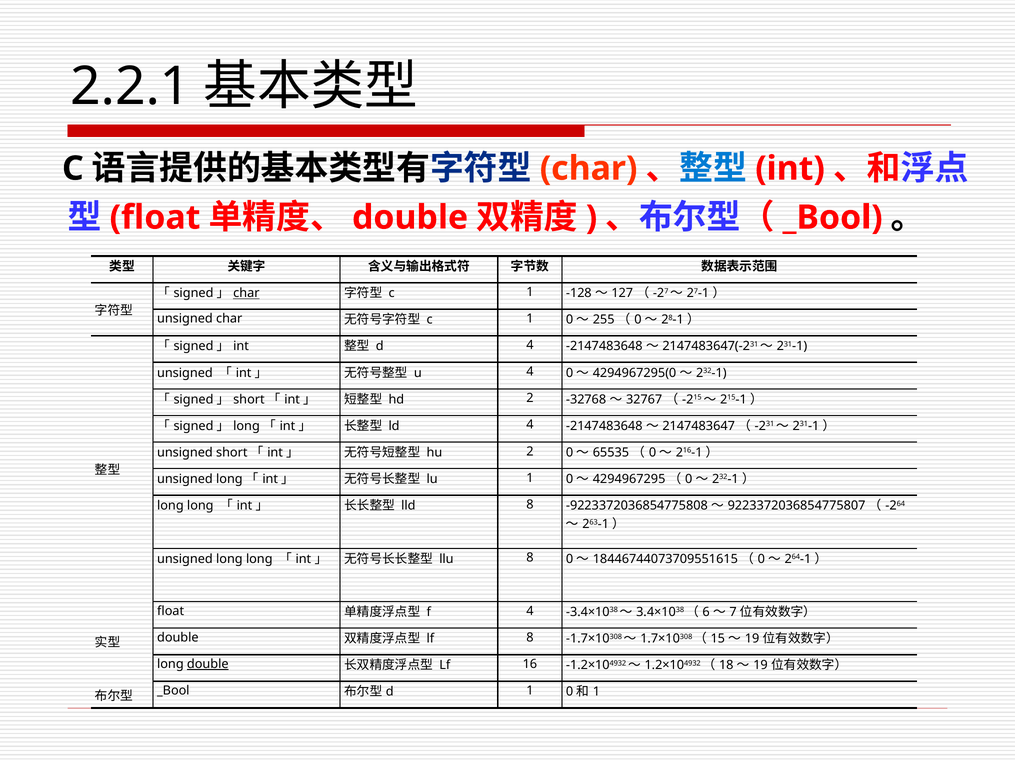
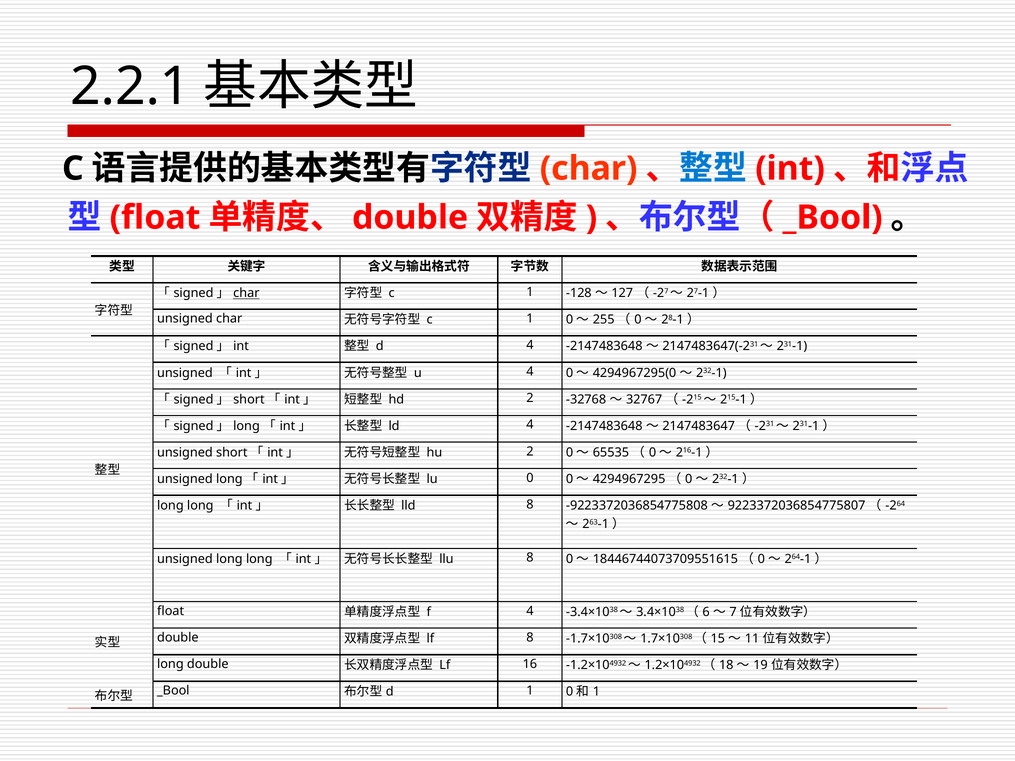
lu 1: 1 -> 0
19 at (752, 639): 19 -> 11
double at (208, 664) underline: present -> none
